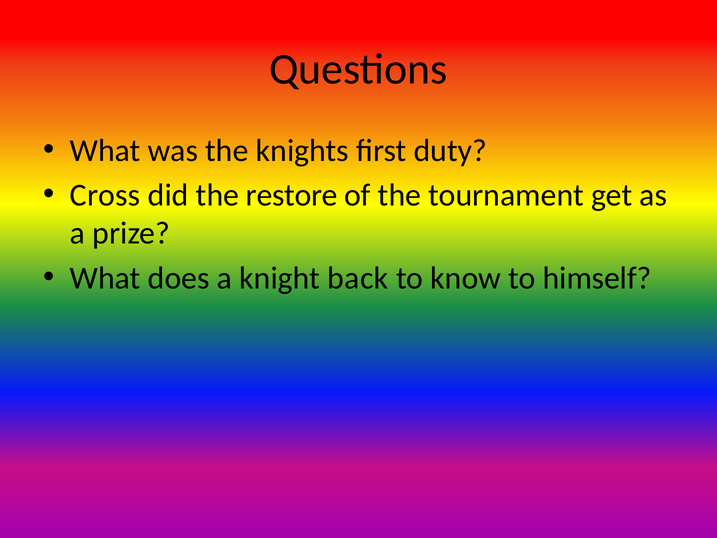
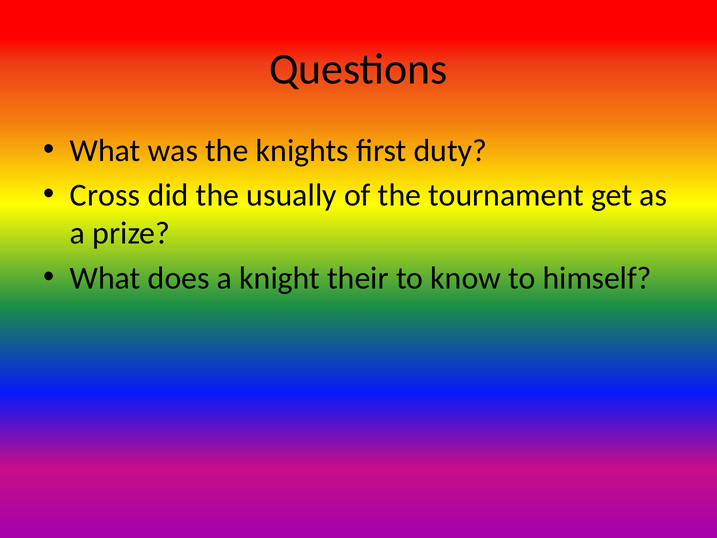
restore: restore -> usually
back: back -> their
